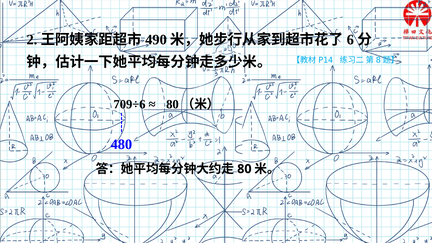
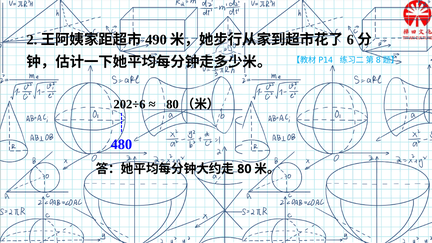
709÷6: 709÷6 -> 202÷6
